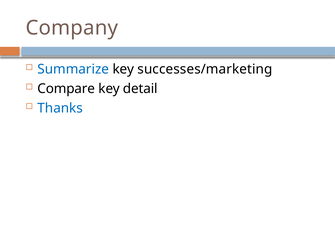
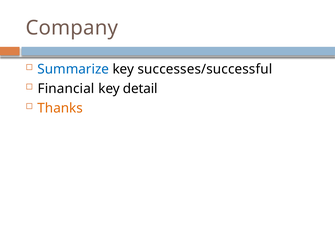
successes/marketing: successes/marketing -> successes/successful
Compare: Compare -> Financial
Thanks colour: blue -> orange
